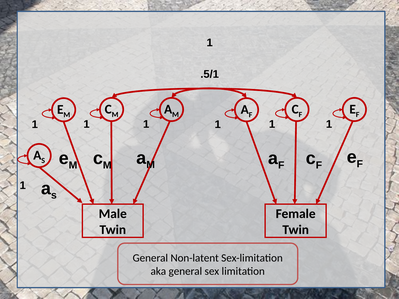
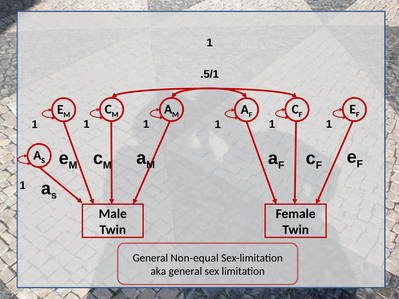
Non-latent: Non-latent -> Non-equal
